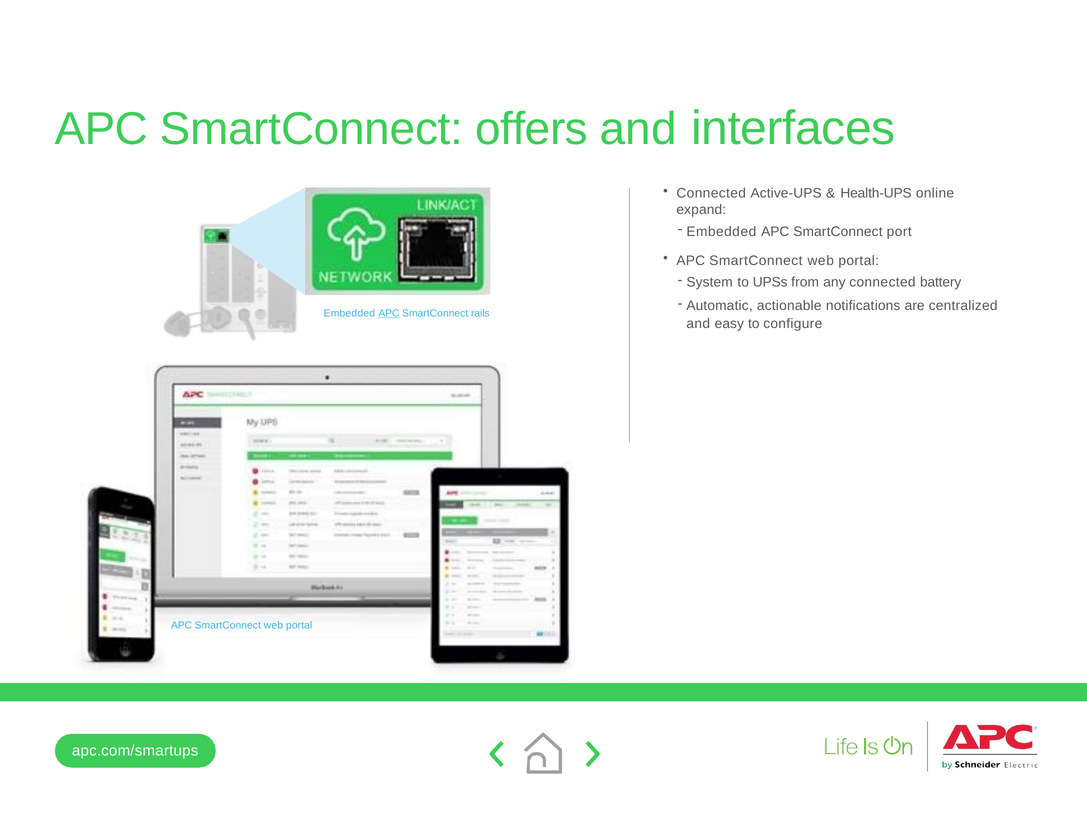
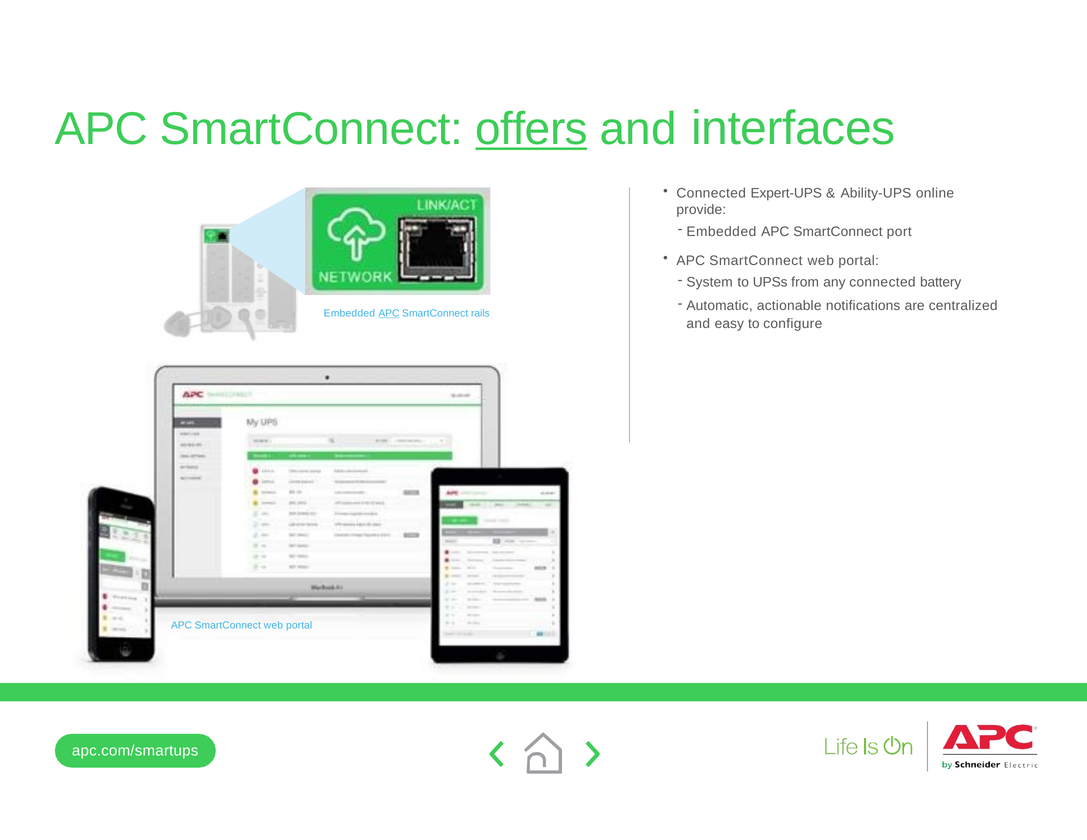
offers underline: none -> present
Active-UPS: Active-UPS -> Expert-UPS
Health-UPS: Health-UPS -> Ability-UPS
expand: expand -> provide
